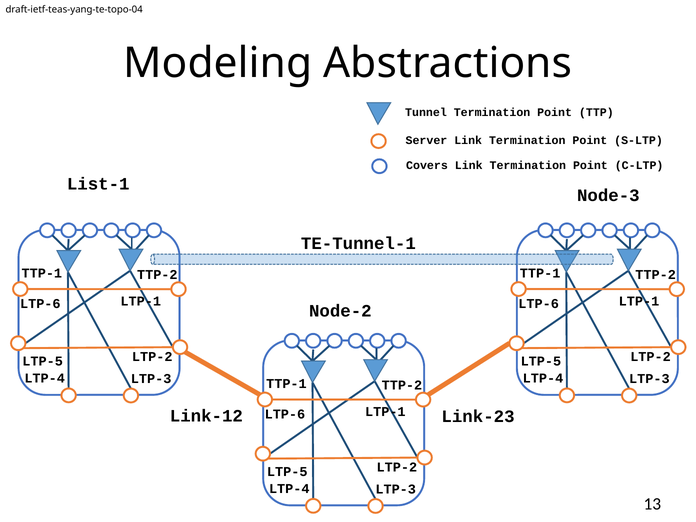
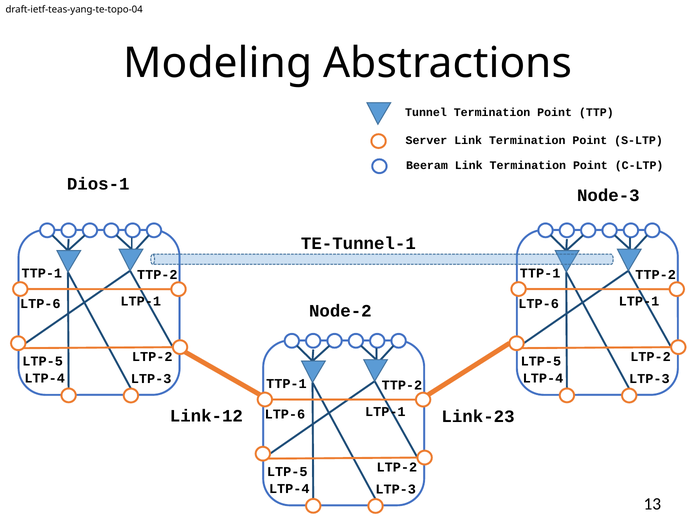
Covers: Covers -> Beeram
List-1: List-1 -> Dios-1
